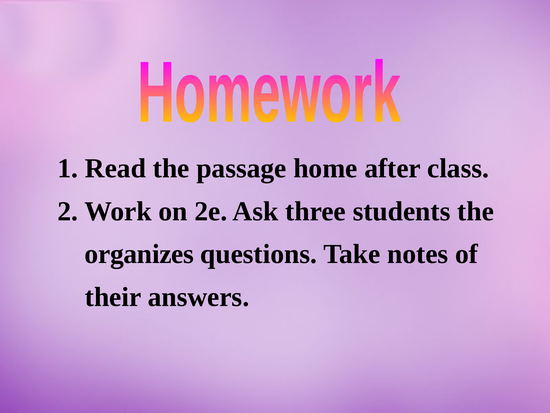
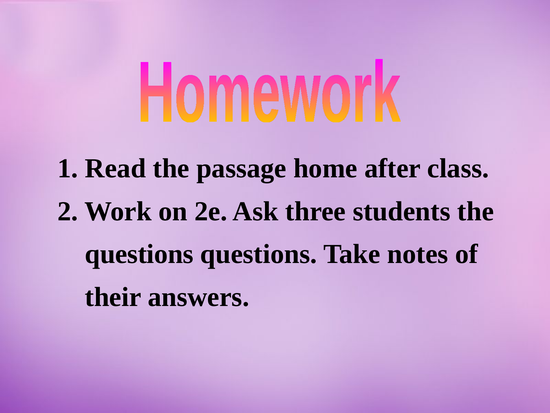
organizes at (139, 254): organizes -> questions
